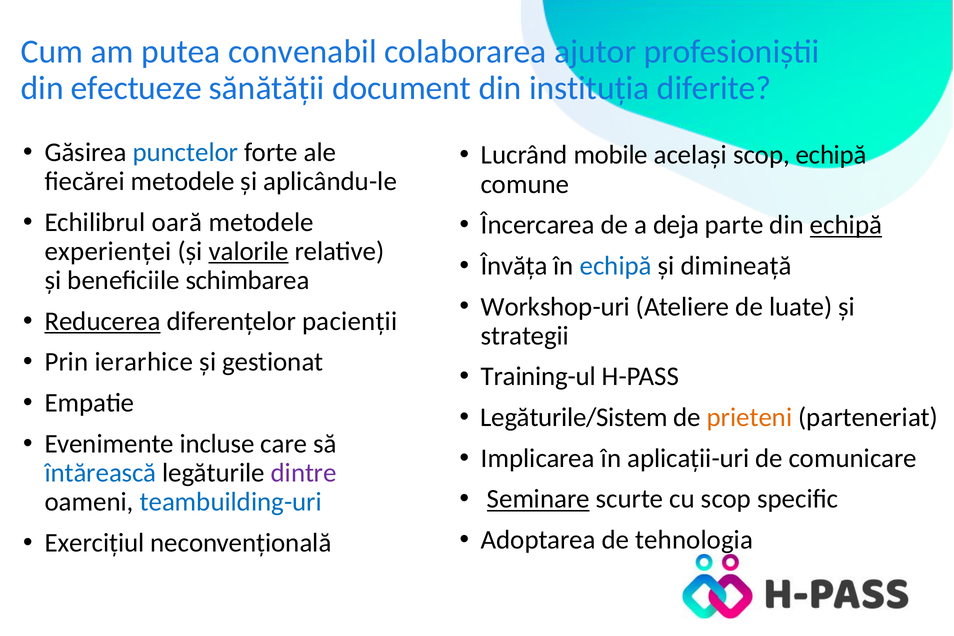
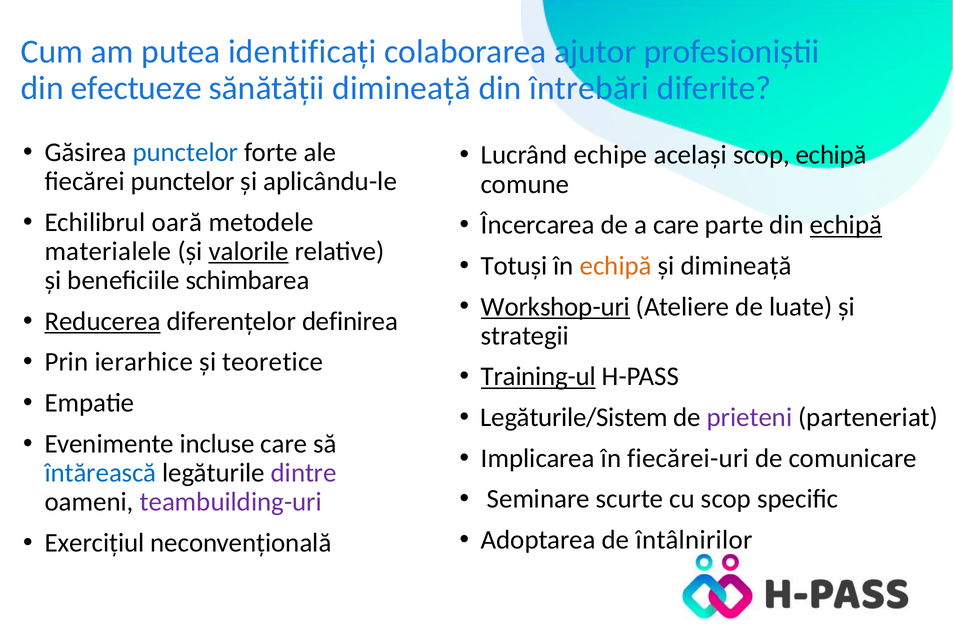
convenabil: convenabil -> identificați
sănătății document: document -> dimineață
instituția: instituția -> întrebări
mobile: mobile -> echipe
fiecărei metodele: metodele -> punctelor
a deja: deja -> care
experienței: experienței -> materialele
Învăța: Învăța -> Totuși
echipă at (616, 266) colour: blue -> orange
Workshop-uri underline: none -> present
pacienții: pacienții -> definirea
gestionat: gestionat -> teoretice
Training-ul underline: none -> present
prieteni colour: orange -> purple
aplicații-uri: aplicații-uri -> fiecărei-uri
Seminare underline: present -> none
teambuilding-uri colour: blue -> purple
tehnologia: tehnologia -> întâlnirilor
